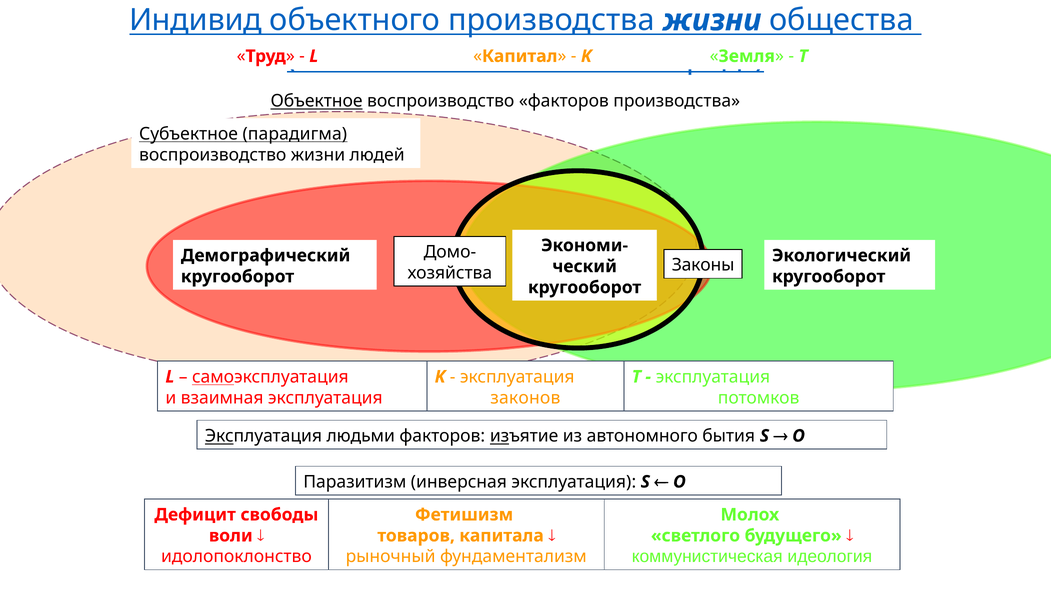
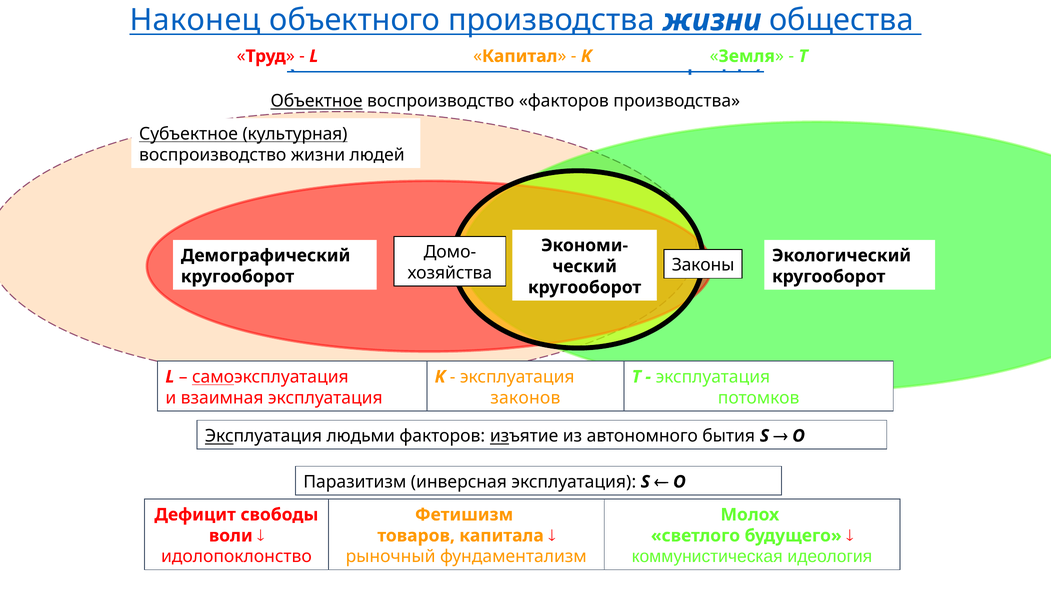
Индивид: Индивид -> Наконец
парадигма: парадигма -> культурная
